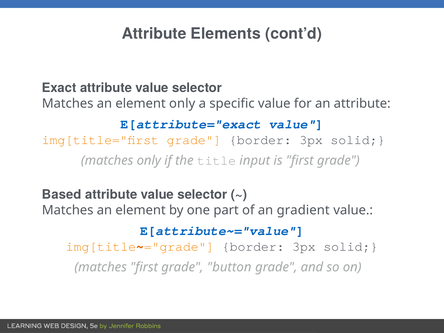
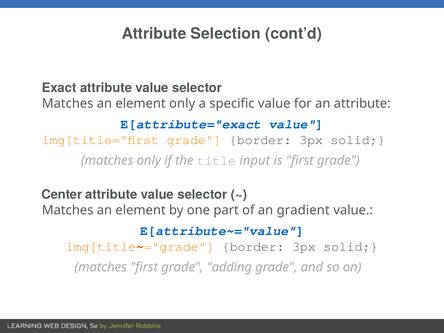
Elements: Elements -> Selection
Based: Based -> Center
button: button -> adding
